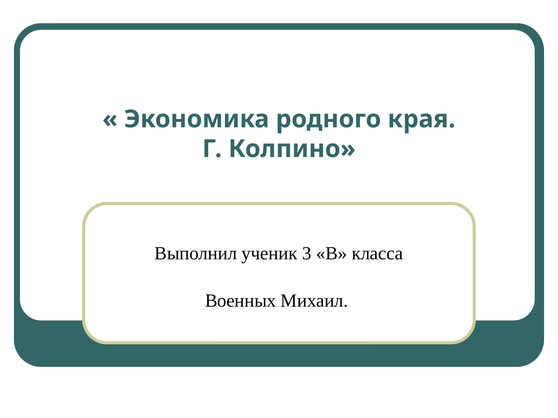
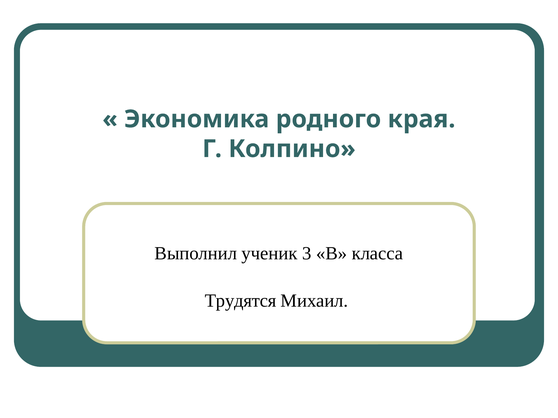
Военных: Военных -> Трудятся
